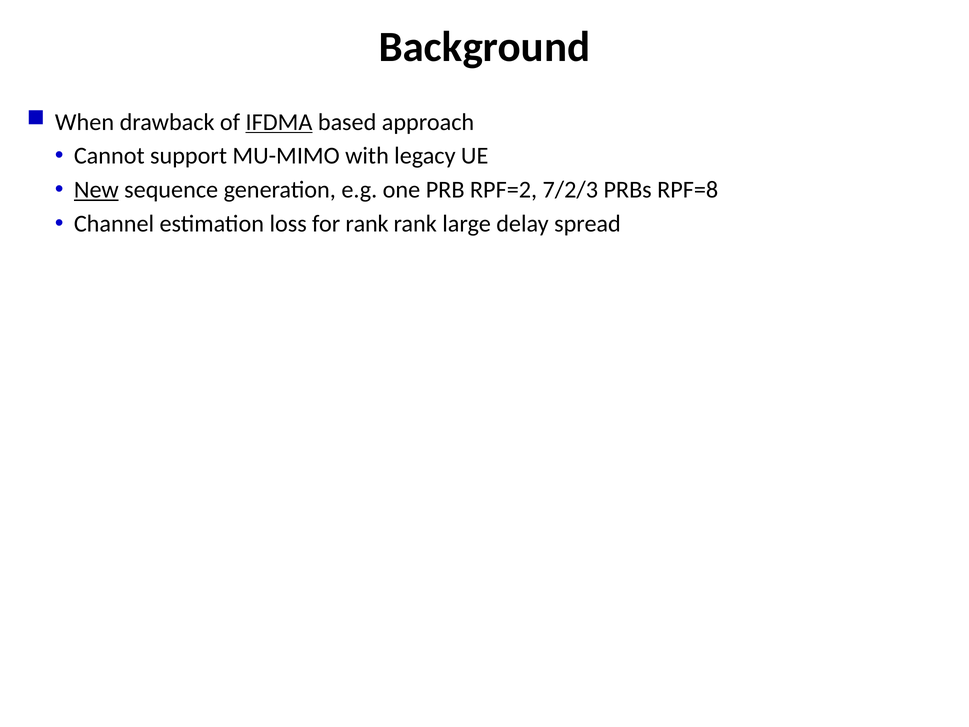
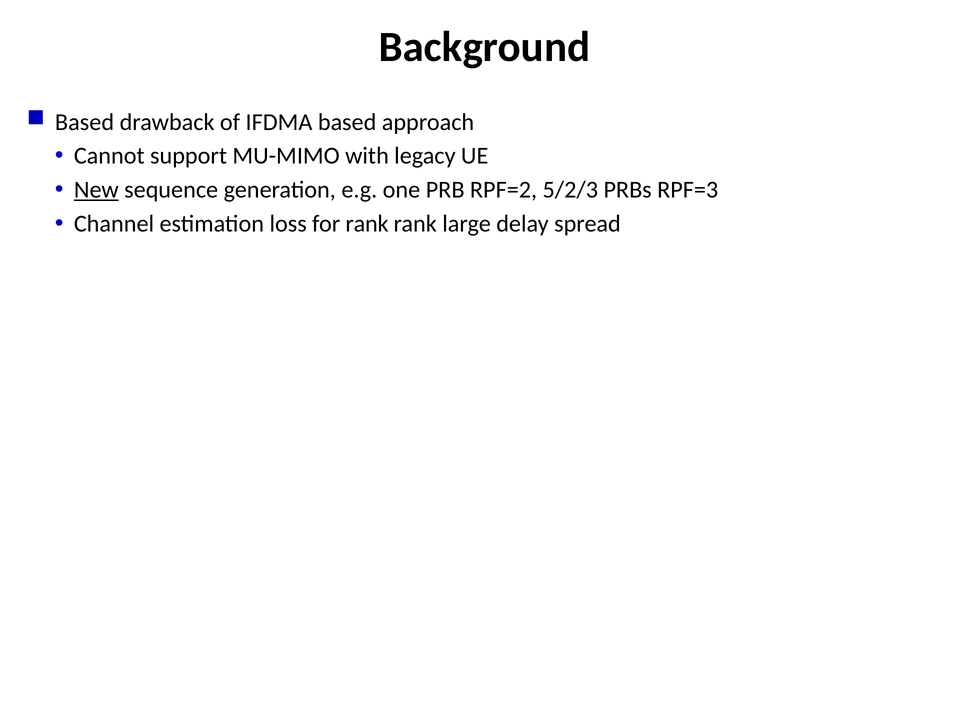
When at (85, 122): When -> Based
IFDMA underline: present -> none
7/2/3: 7/2/3 -> 5/2/3
RPF=8: RPF=8 -> RPF=3
